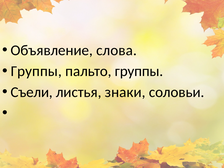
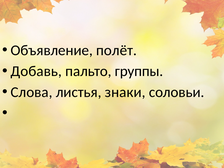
слова: слова -> полёт
Группы at (36, 71): Группы -> Добавь
Съели: Съели -> Слова
